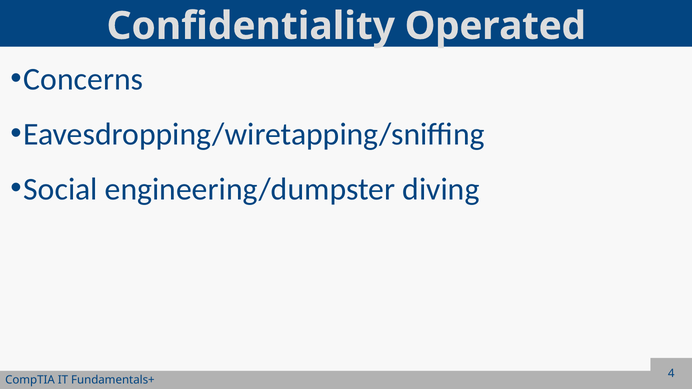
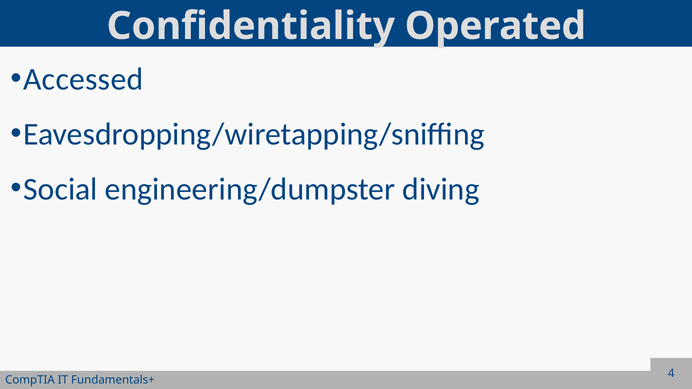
Concerns: Concerns -> Accessed
